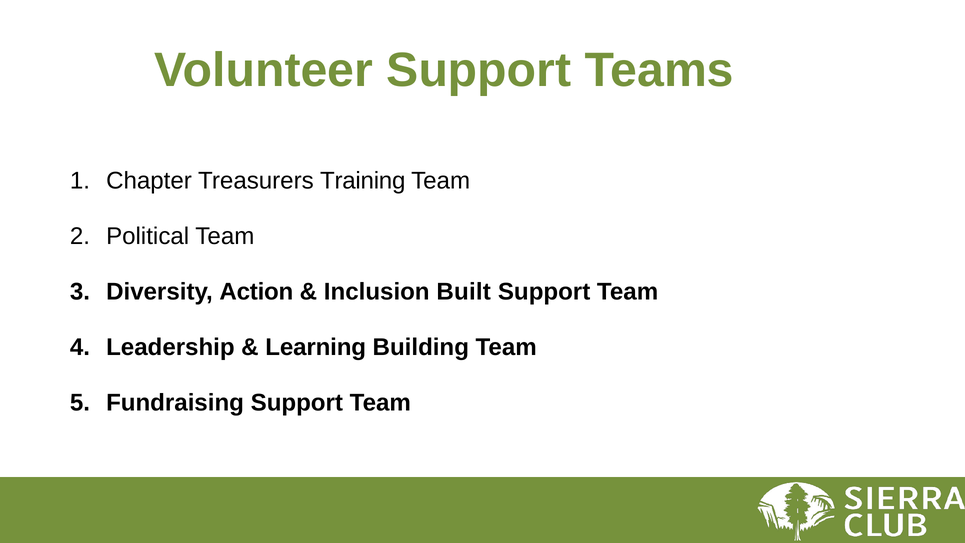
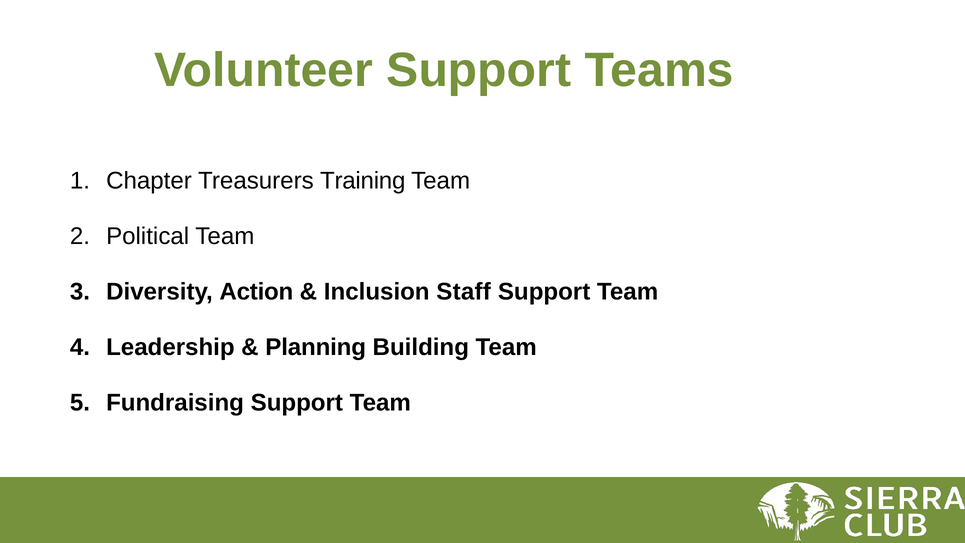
Built: Built -> Staff
Learning: Learning -> Planning
